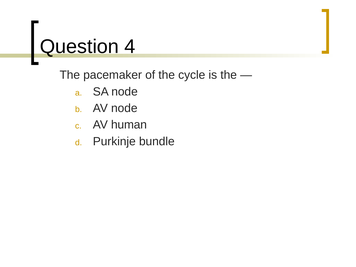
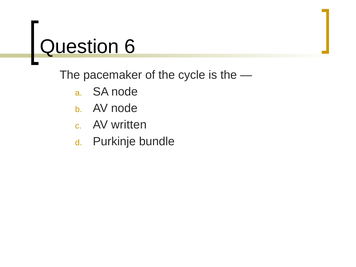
4: 4 -> 6
human: human -> written
